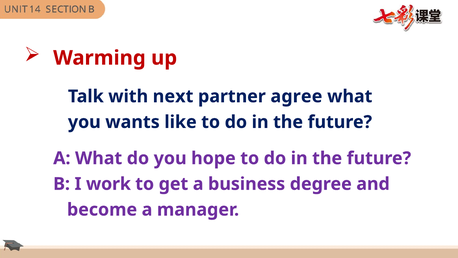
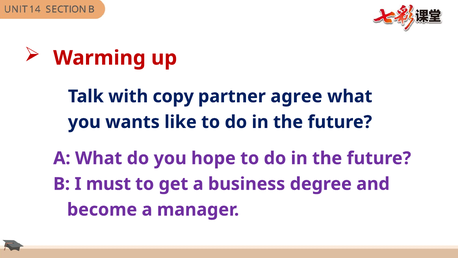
next: next -> copy
work: work -> must
